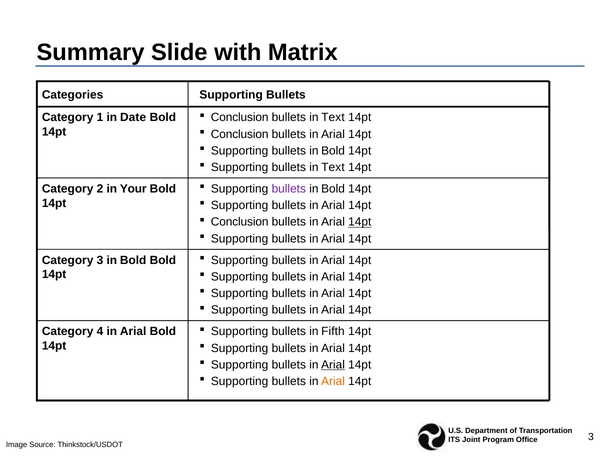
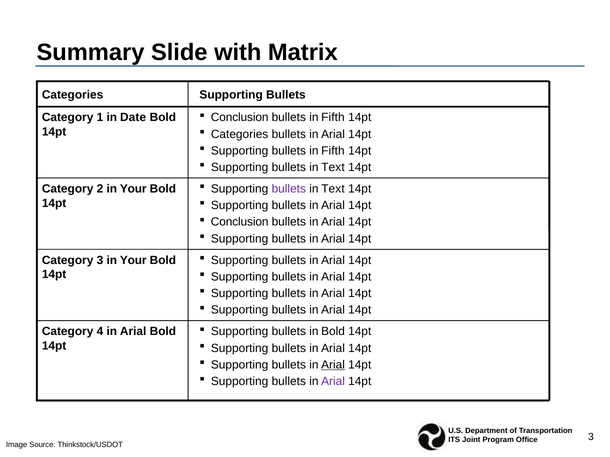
Text at (333, 118): Text -> Fifth
Conclusion at (240, 134): Conclusion -> Categories
Bold at (333, 151): Bold -> Fifth
Bold at (333, 189): Bold -> Text
14pt at (360, 222) underline: present -> none
3 in Bold: Bold -> Your
in Fifth: Fifth -> Bold
Arial at (333, 382) colour: orange -> purple
